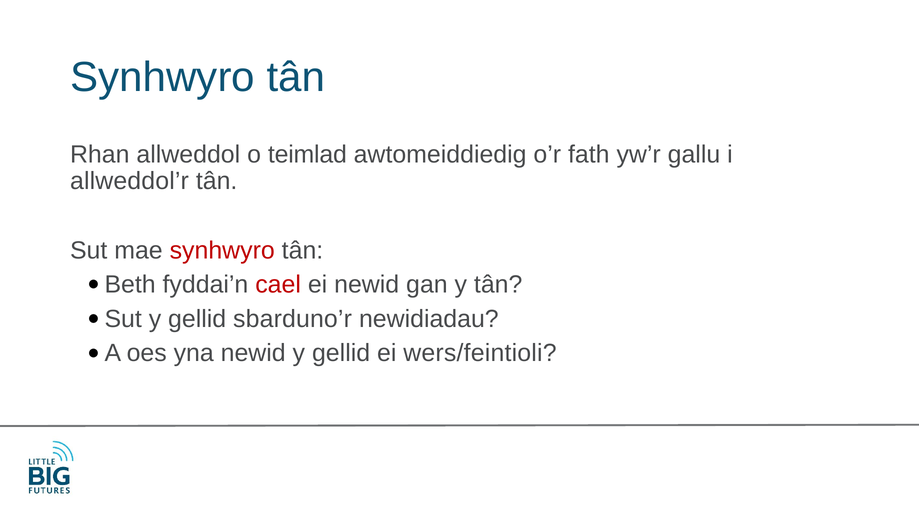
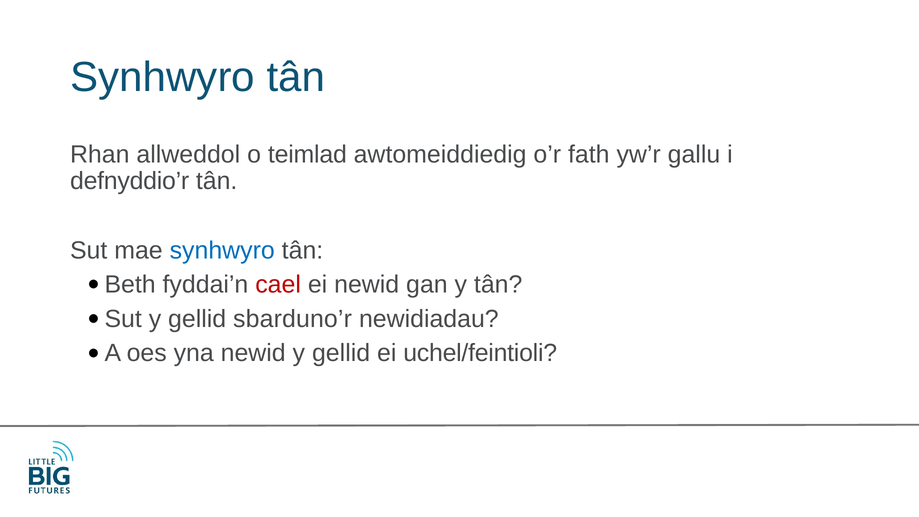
allweddol’r: allweddol’r -> defnyddio’r
synhwyro at (222, 250) colour: red -> blue
wers/feintioli: wers/feintioli -> uchel/feintioli
